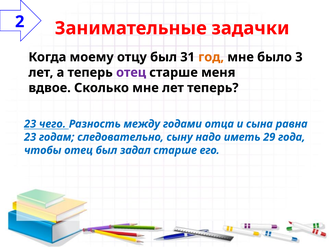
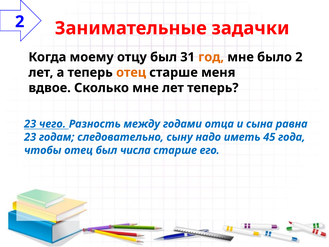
было 3: 3 -> 2
отец at (131, 72) colour: purple -> orange
29: 29 -> 45
задал: задал -> числа
